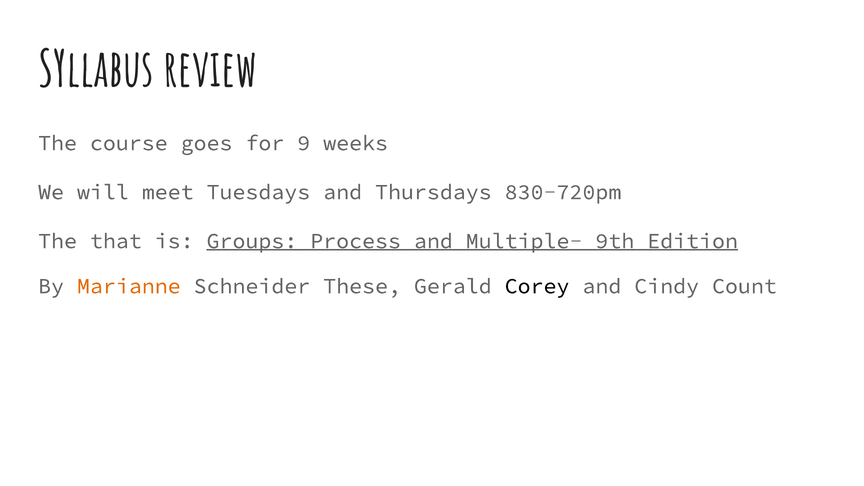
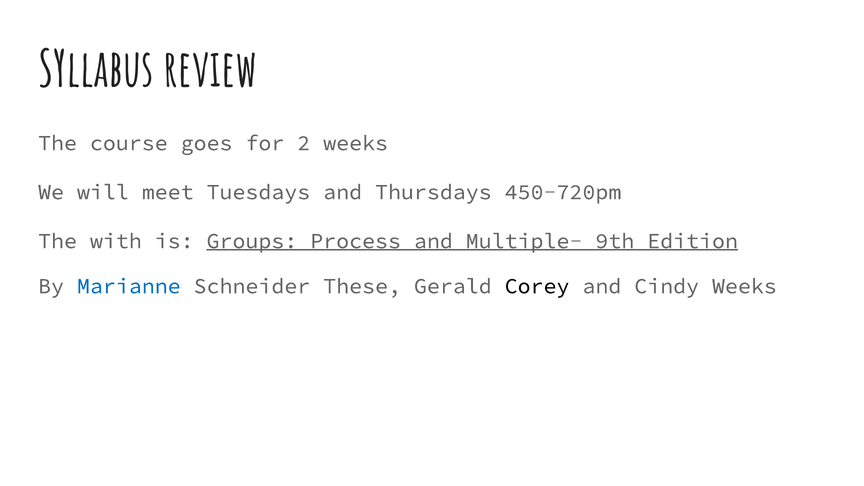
9: 9 -> 2
830-720pm: 830-720pm -> 450-720pm
that: that -> with
Marianne colour: orange -> blue
Cindy Count: Count -> Weeks
